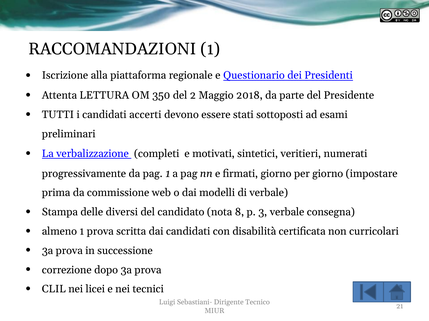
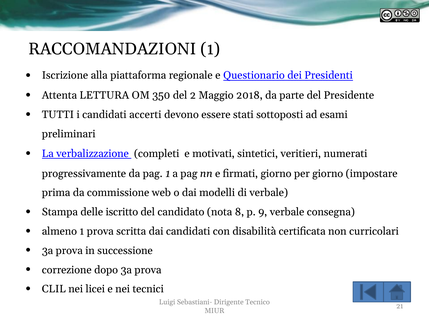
diversi: diversi -> iscritto
3: 3 -> 9
